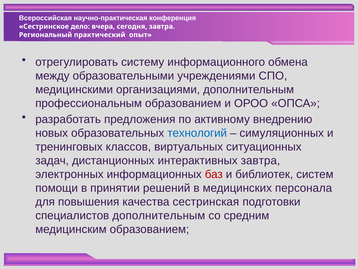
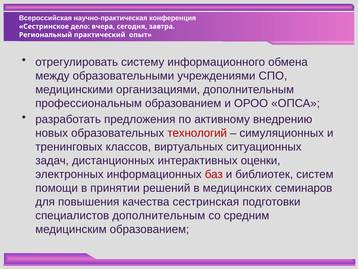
технологий colour: blue -> red
интерактивных завтра: завтра -> оценки
персонала: персонала -> семинаров
